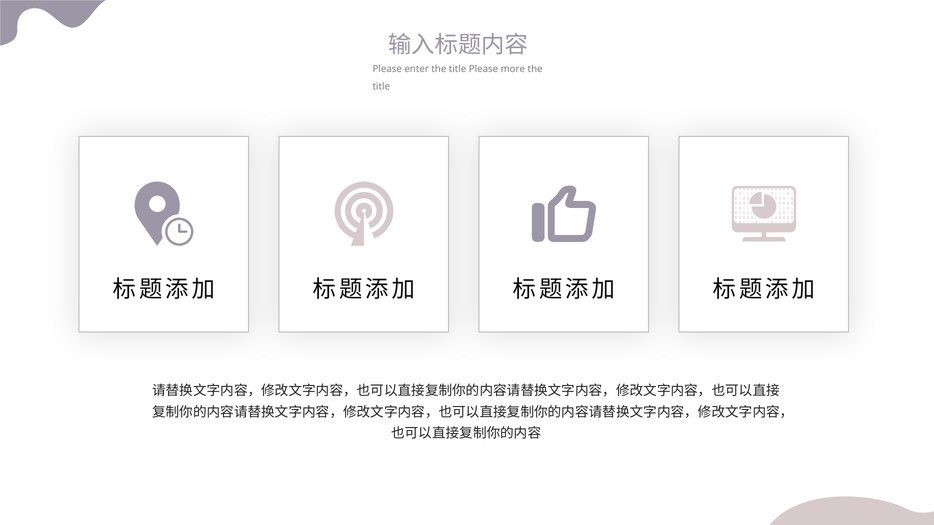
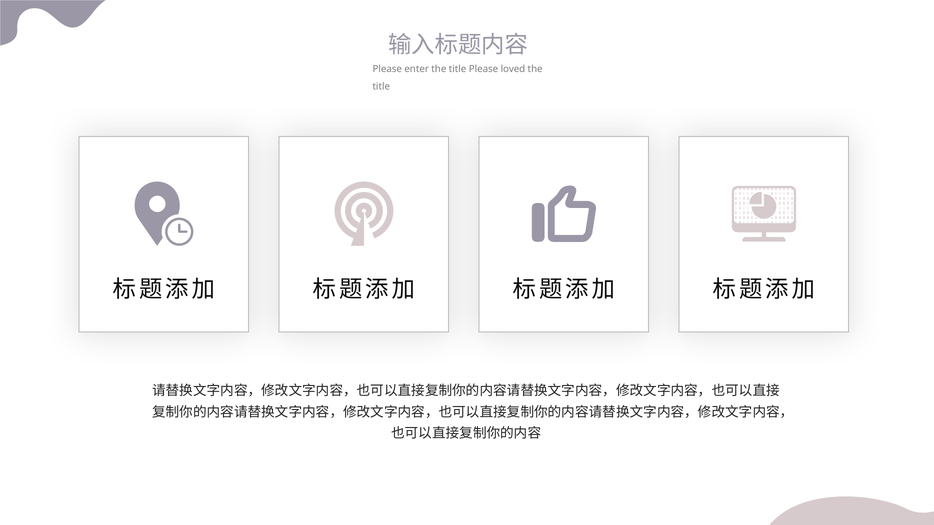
more: more -> loved
